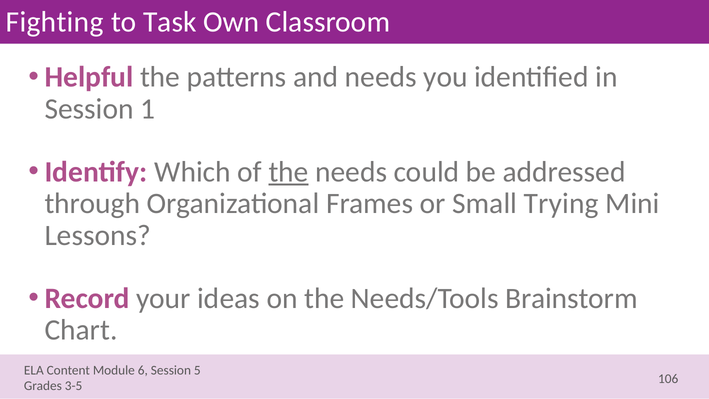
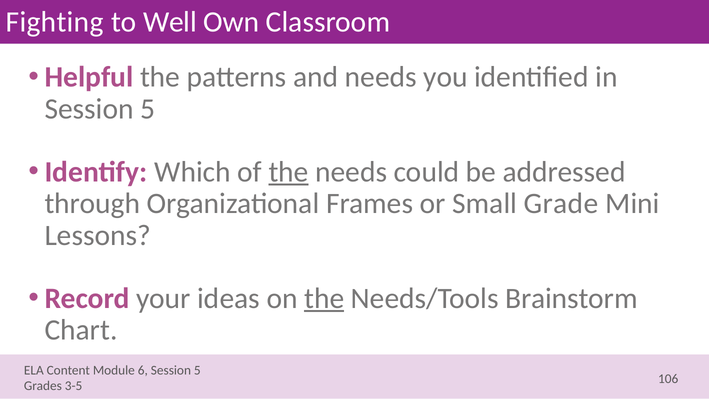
Task: Task -> Well
1 at (148, 109): 1 -> 5
Trying: Trying -> Grade
the at (324, 298) underline: none -> present
